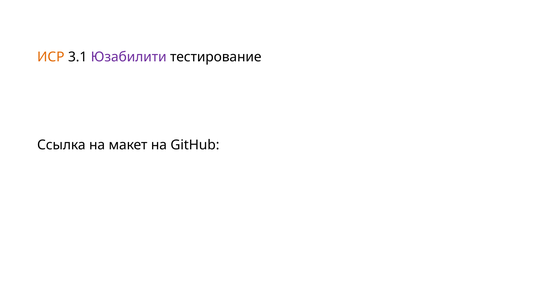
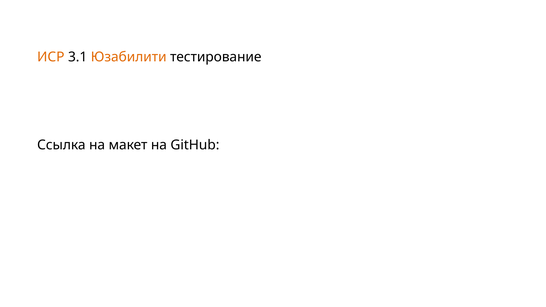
Юзабилити colour: purple -> orange
